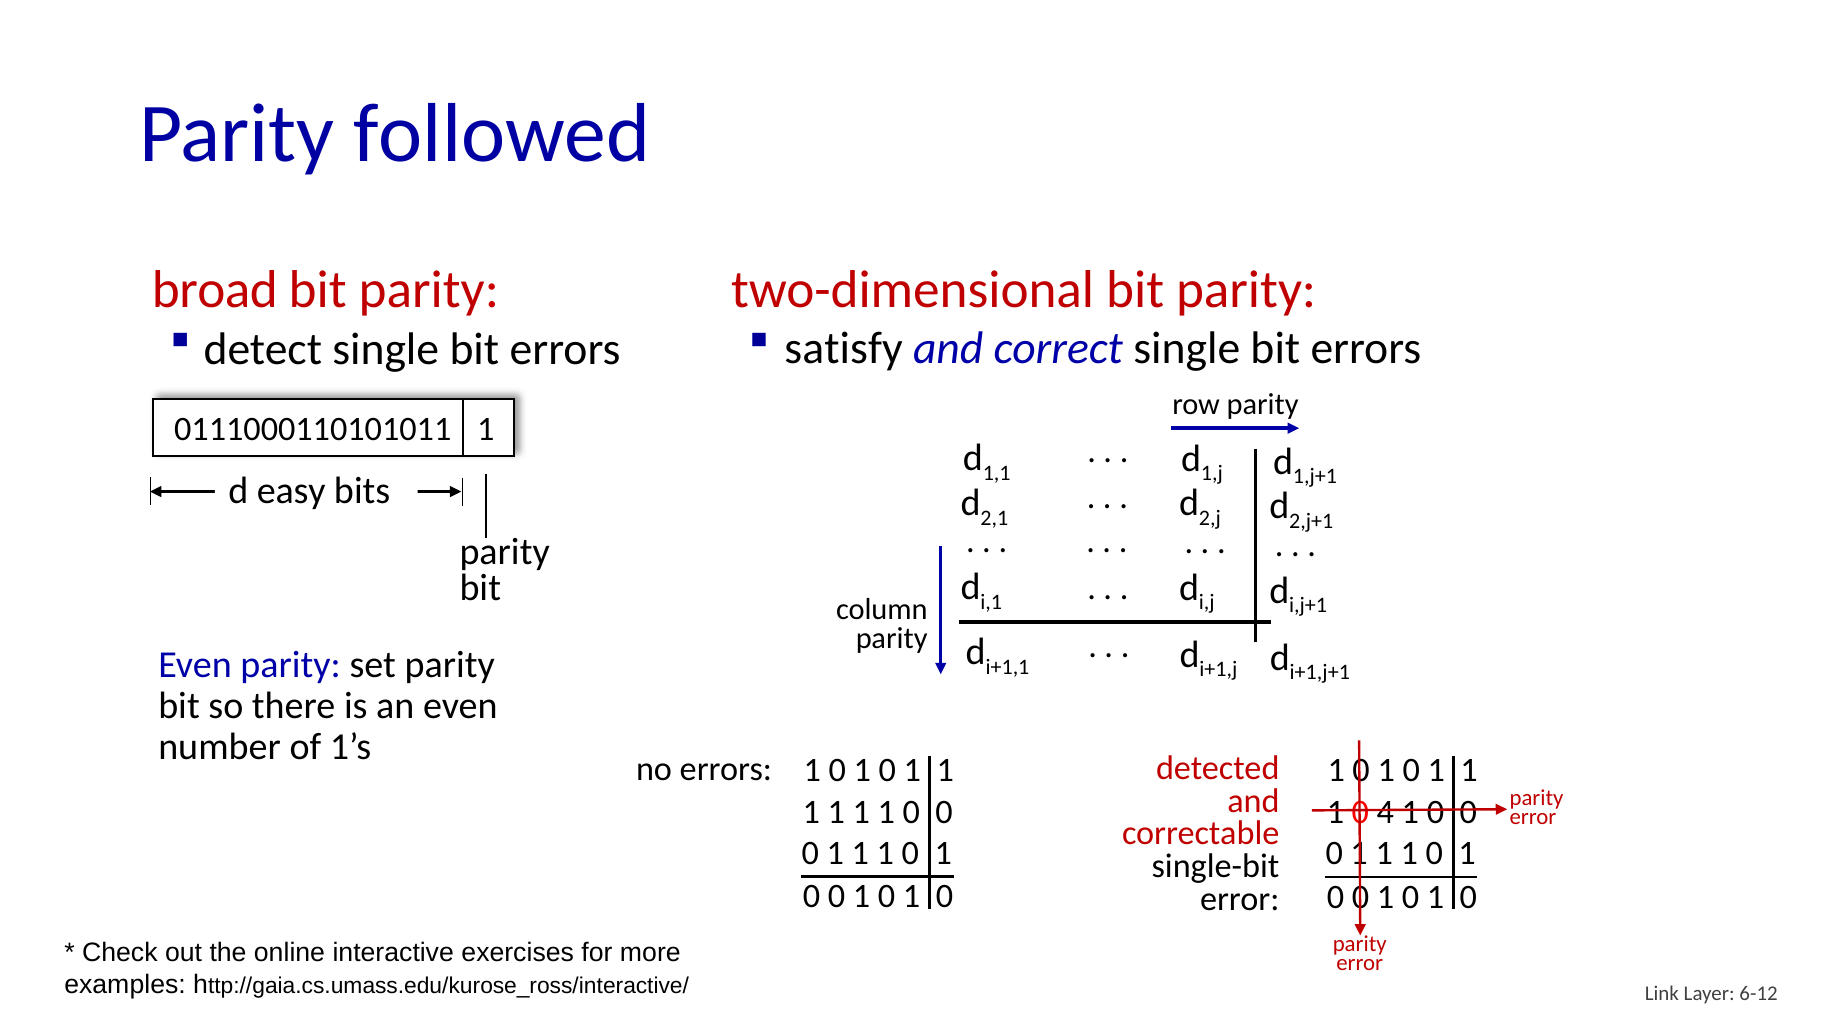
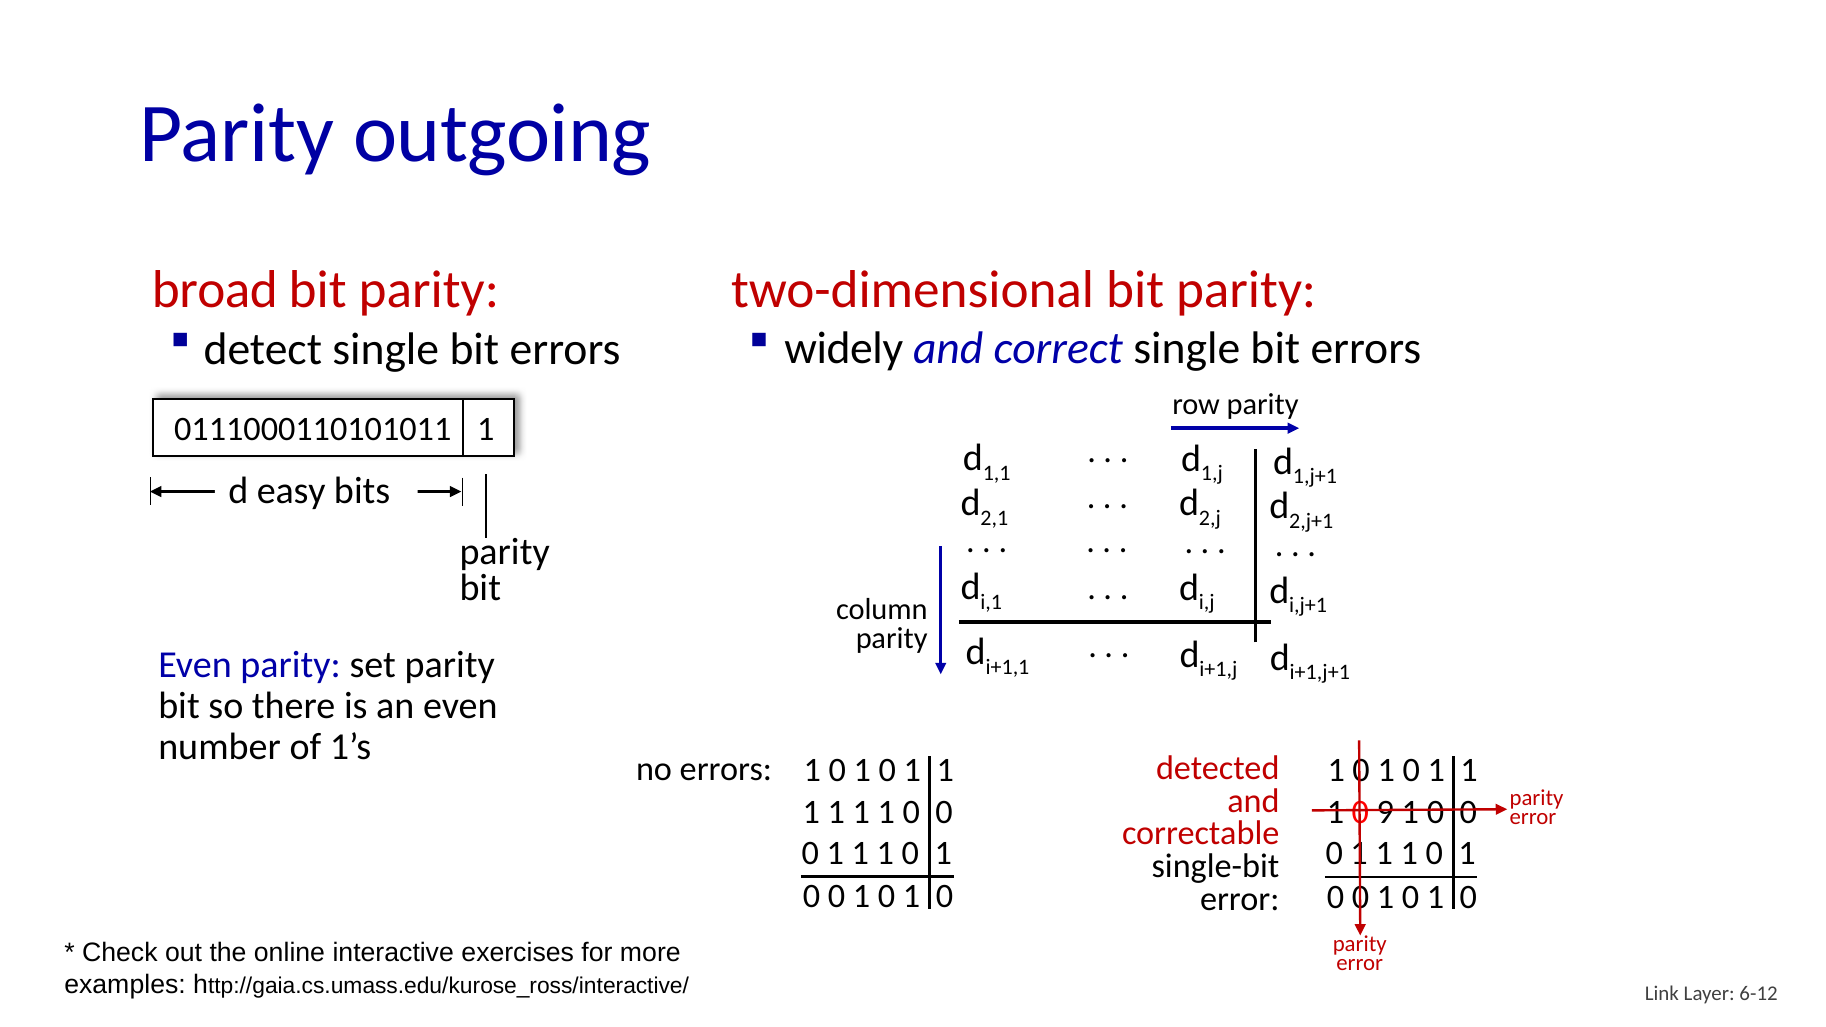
followed: followed -> outgoing
satisfy: satisfy -> widely
4: 4 -> 9
